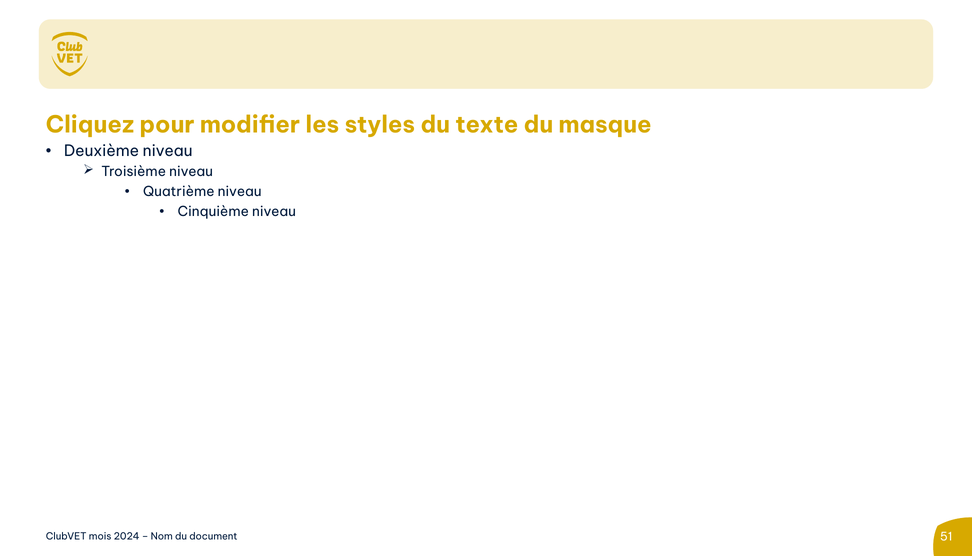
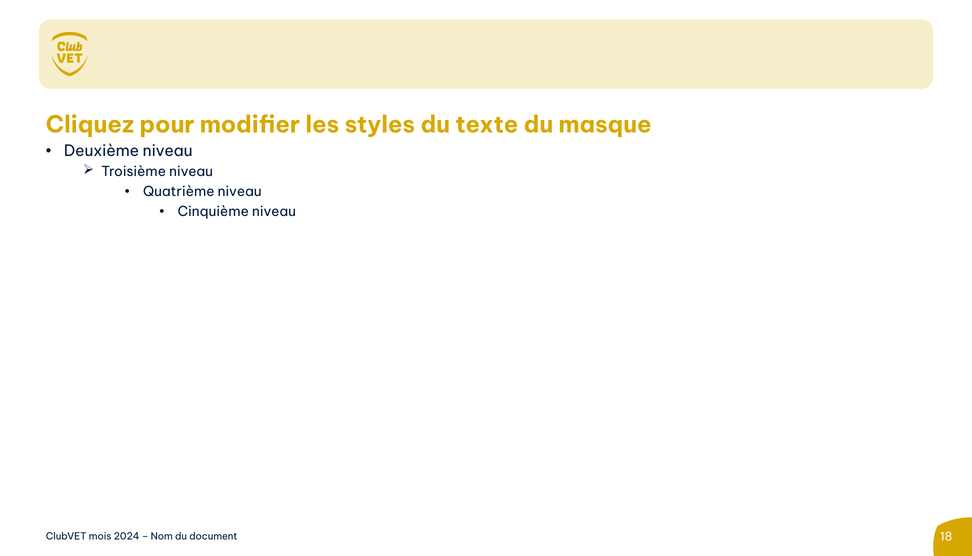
51: 51 -> 18
